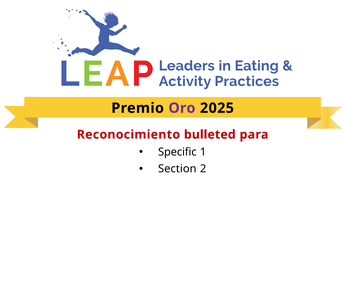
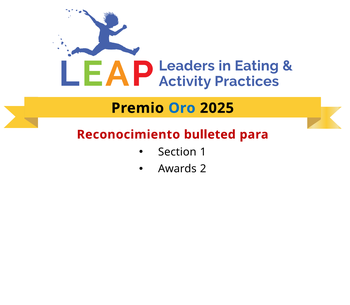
Oro colour: purple -> blue
Specific: Specific -> Section
Section: Section -> Awards
